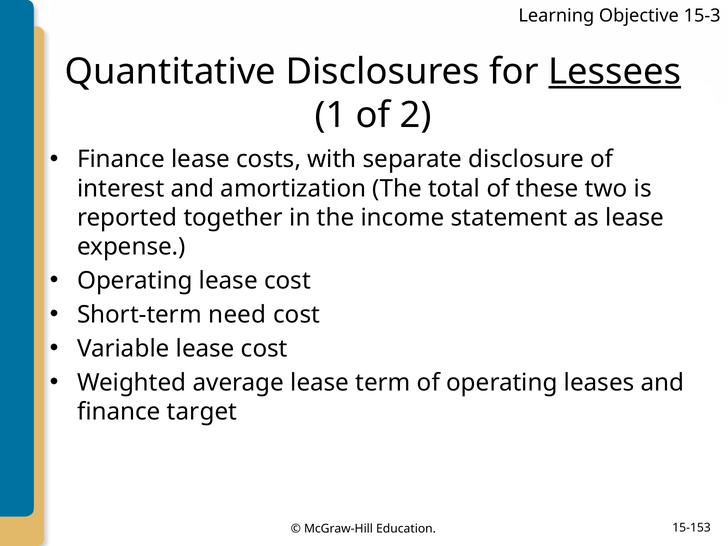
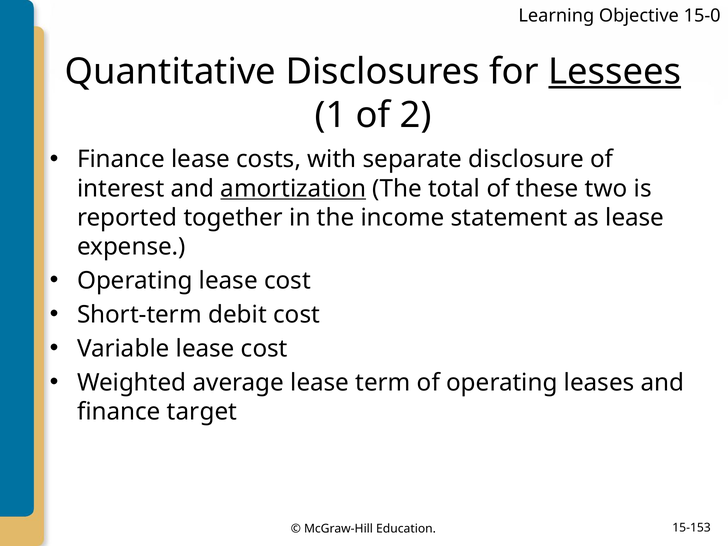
15-3: 15-3 -> 15-0
amortization underline: none -> present
need: need -> debit
